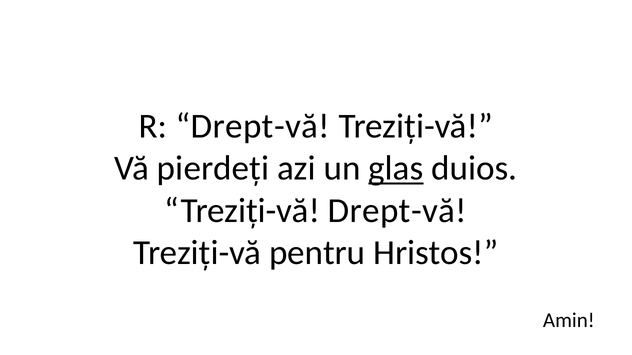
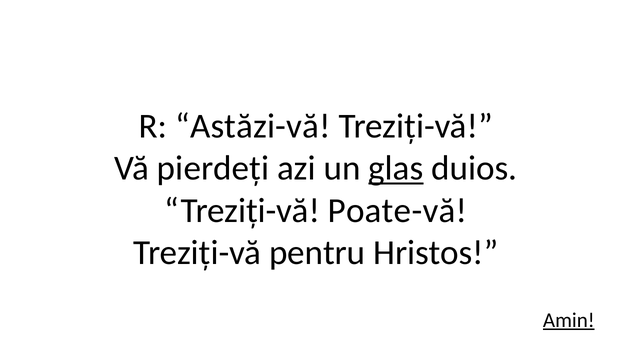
R Drept-vă: Drept-vă -> Astăzi-vă
Treziți-vă Drept-vă: Drept-vă -> Poate-vă
Amin underline: none -> present
